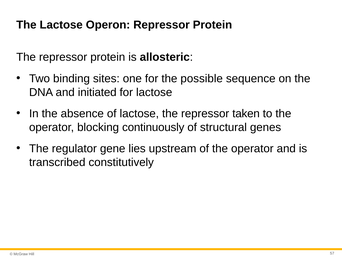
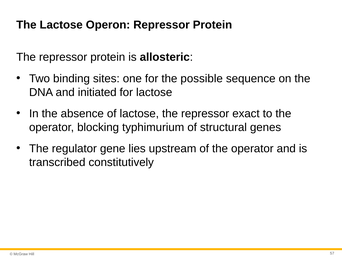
taken: taken -> exact
continuously: continuously -> typhimurium
